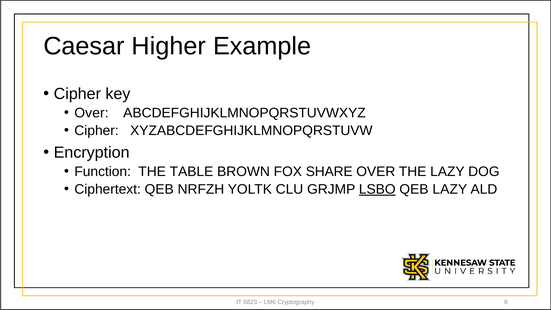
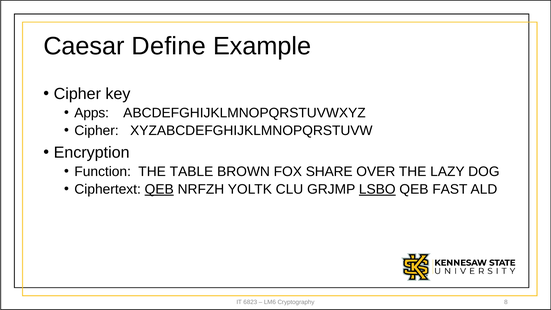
Higher: Higher -> Define
Over at (92, 113): Over -> Apps
QEB at (159, 189) underline: none -> present
QEB LAZY: LAZY -> FAST
